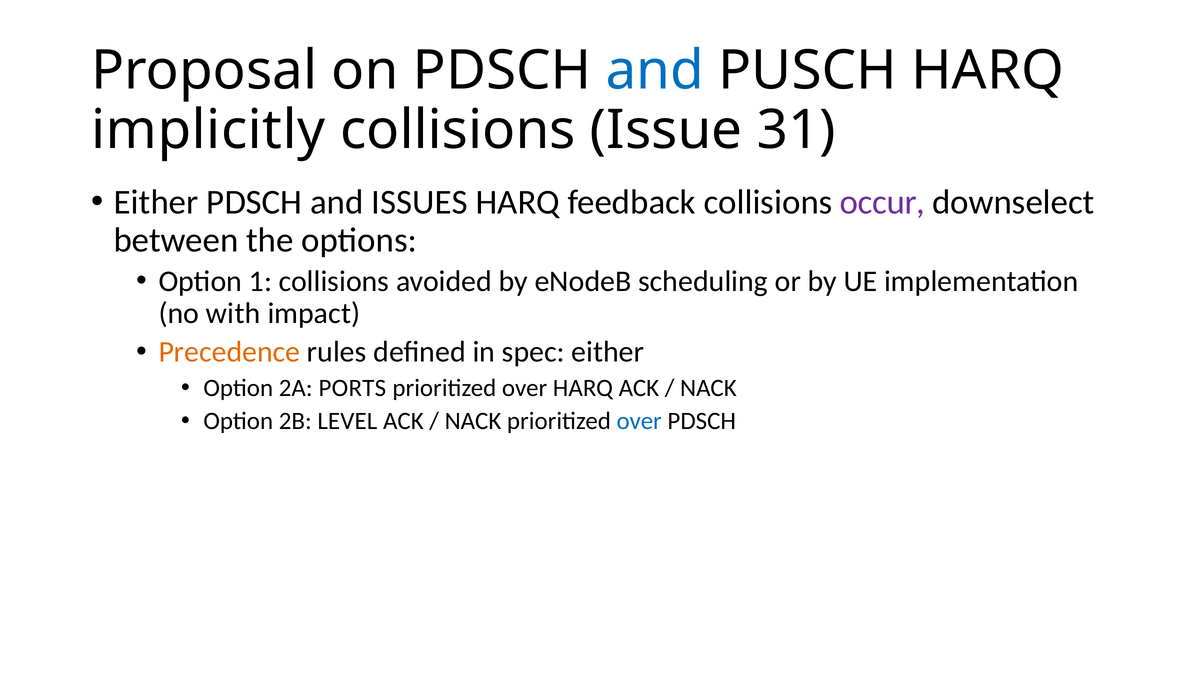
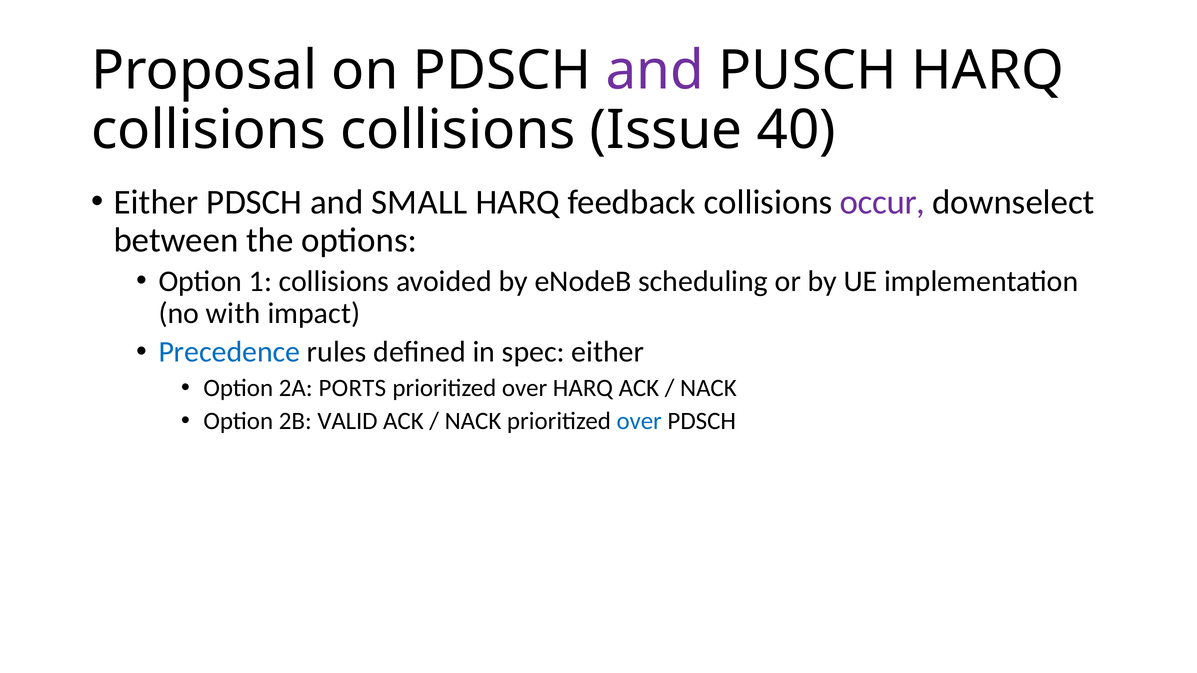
and at (655, 71) colour: blue -> purple
implicitly at (208, 130): implicitly -> collisions
31: 31 -> 40
ISSUES: ISSUES -> SMALL
Precedence colour: orange -> blue
LEVEL: LEVEL -> VALID
